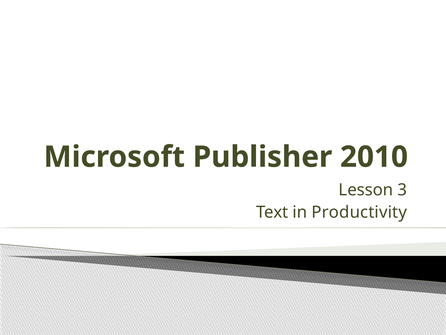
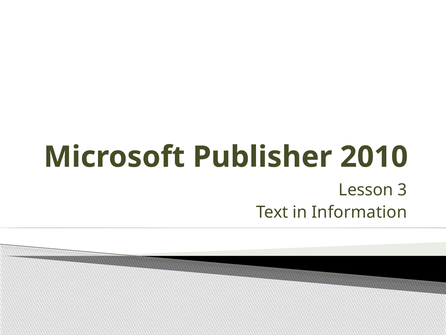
Productivity: Productivity -> Information
